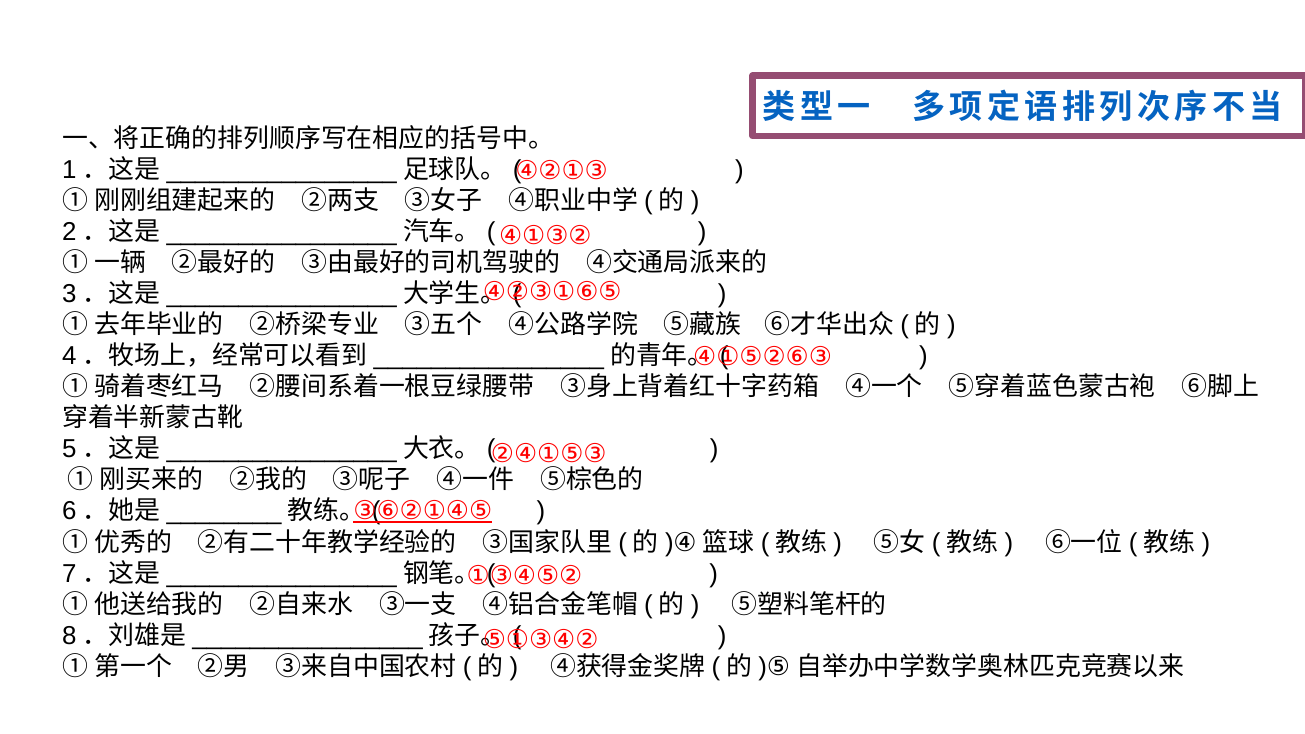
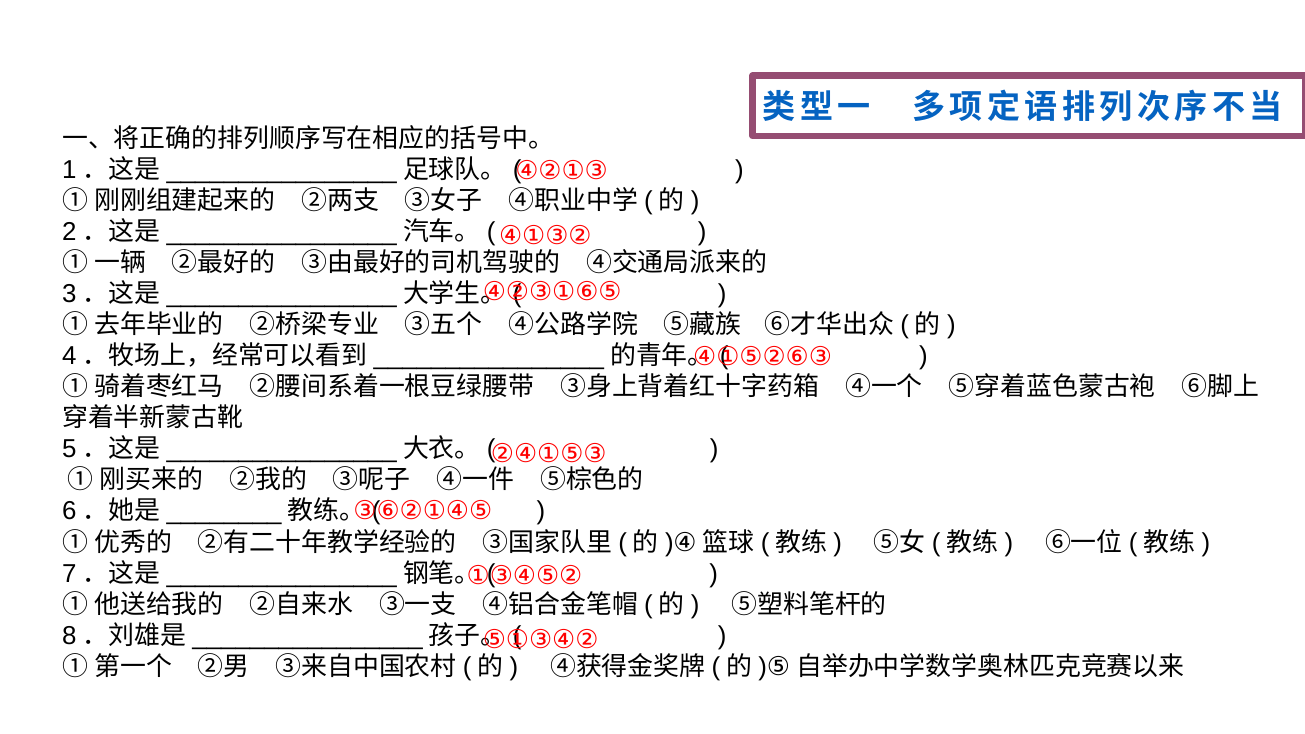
③⑥②①④⑤ underline: present -> none
